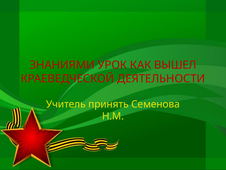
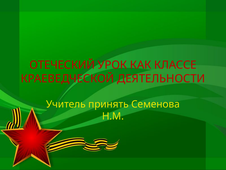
ЗНАНИЯМИ: ЗНАНИЯМИ -> ОТЕЧЕСКИЙ
ВЫШЕЛ: ВЫШЕЛ -> КЛАССЕ
